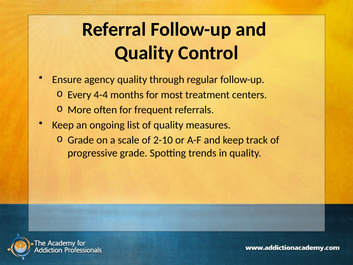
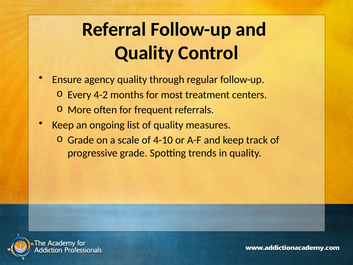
4-4: 4-4 -> 4-2
2-10: 2-10 -> 4-10
